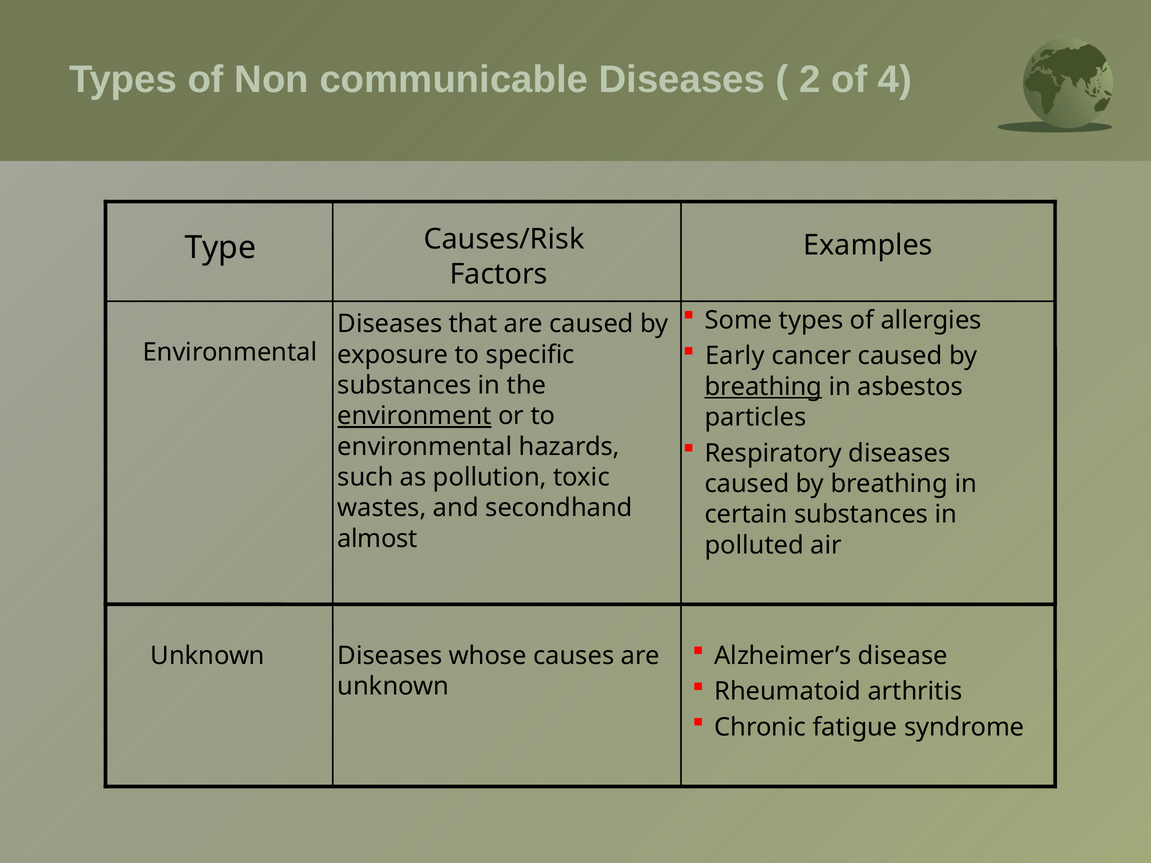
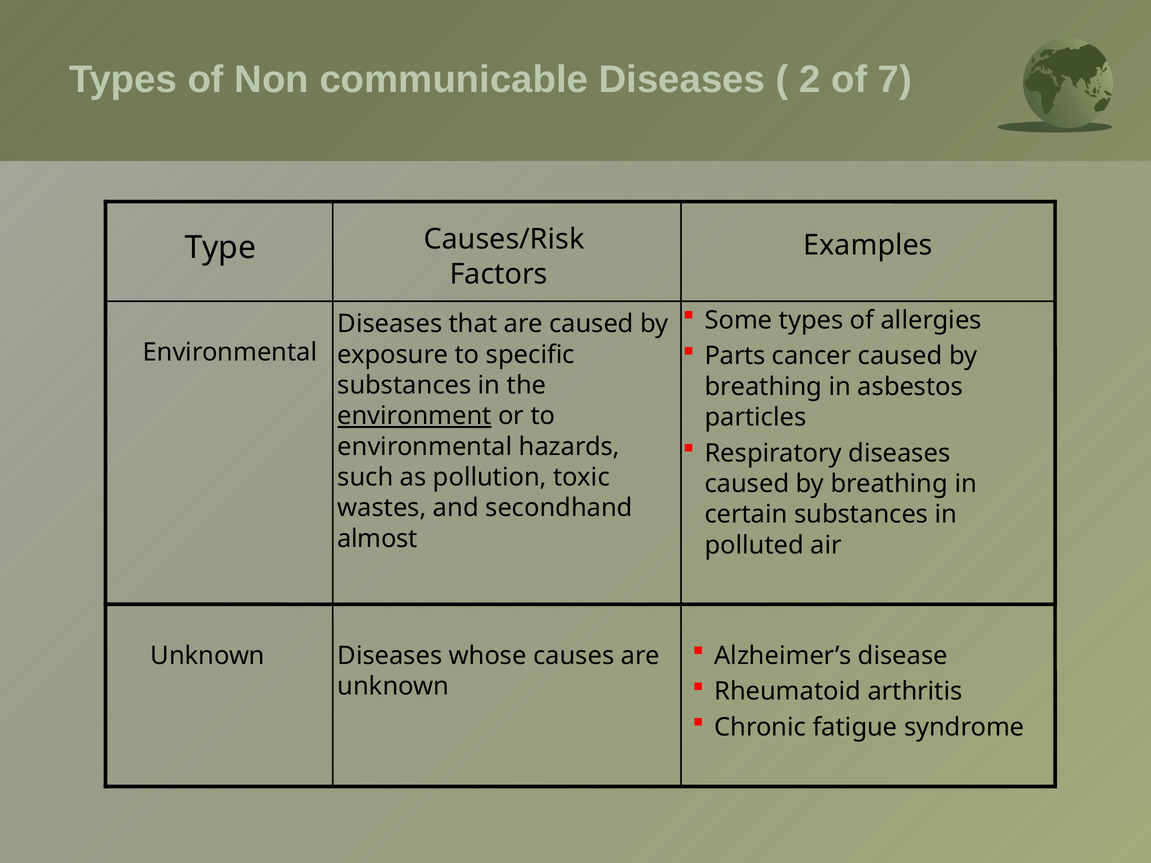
4: 4 -> 7
Early: Early -> Parts
breathing at (763, 387) underline: present -> none
